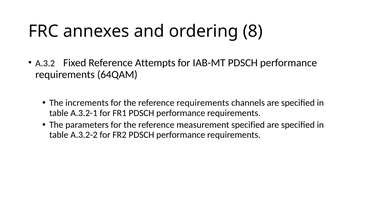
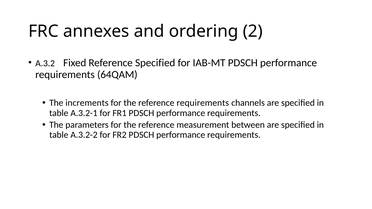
8: 8 -> 2
Reference Attempts: Attempts -> Specified
measurement specified: specified -> between
